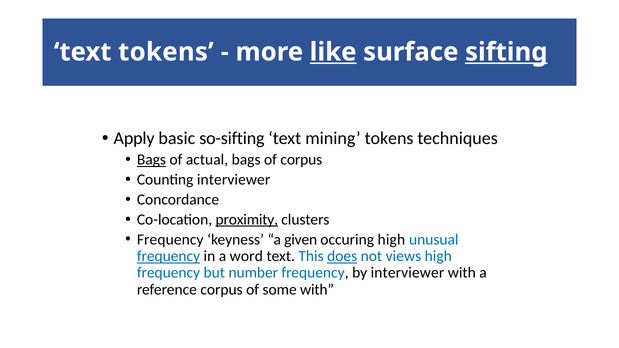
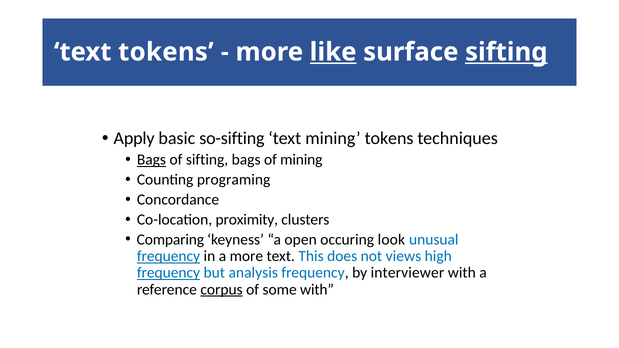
of actual: actual -> sifting
of corpus: corpus -> mining
Counting interviewer: interviewer -> programing
proximity underline: present -> none
Frequency at (170, 240): Frequency -> Comparing
given: given -> open
occuring high: high -> look
a word: word -> more
does underline: present -> none
frequency at (168, 273) underline: none -> present
number: number -> analysis
corpus at (222, 290) underline: none -> present
